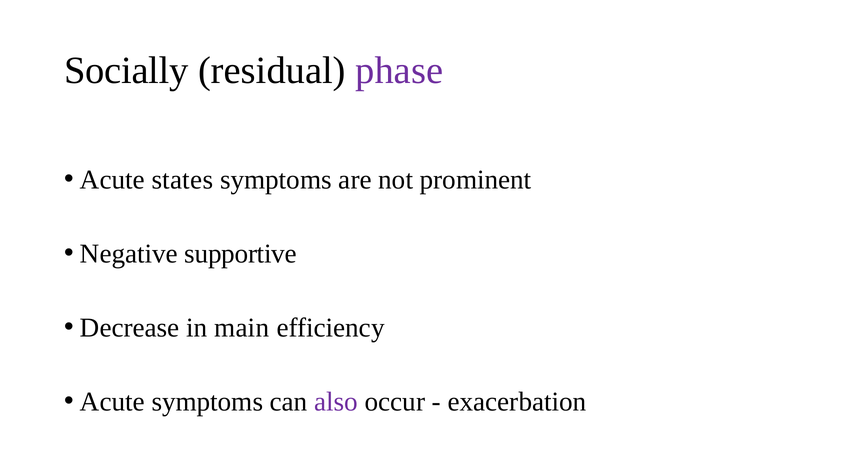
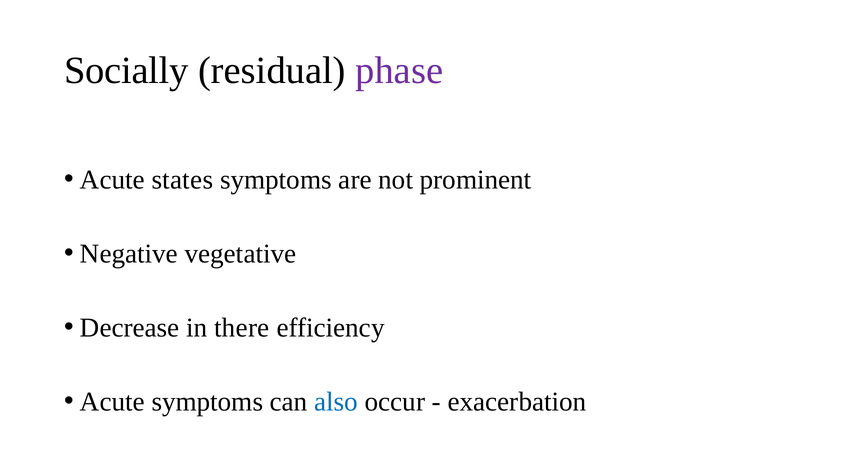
supportive: supportive -> vegetative
main: main -> there
also colour: purple -> blue
